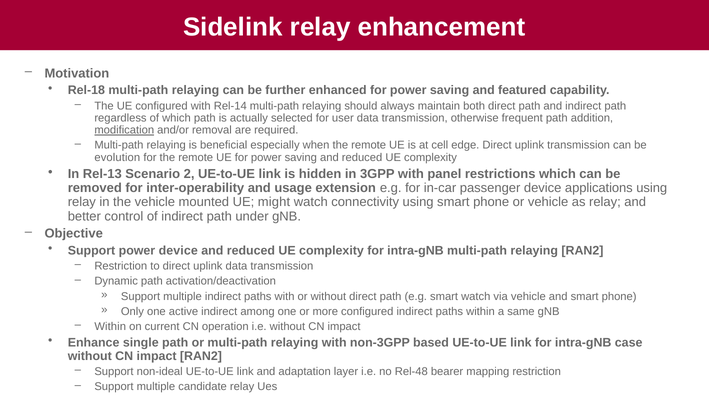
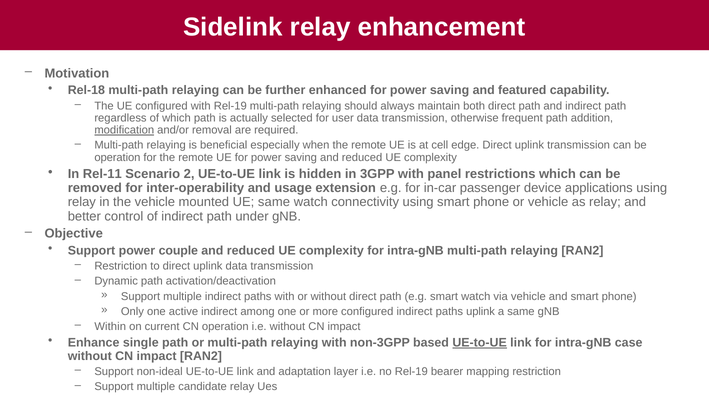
with Rel-14: Rel-14 -> Rel-19
evolution at (117, 157): evolution -> operation
Rel-13: Rel-13 -> Rel-11
UE might: might -> same
power device: device -> couple
paths within: within -> uplink
UE-to-UE at (480, 343) underline: none -> present
no Rel-48: Rel-48 -> Rel-19
